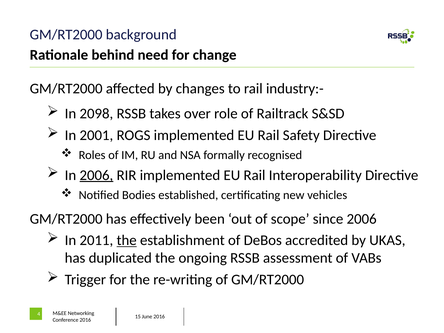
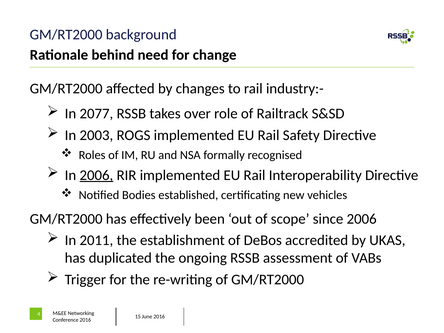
2098: 2098 -> 2077
2001: 2001 -> 2003
the at (127, 240) underline: present -> none
